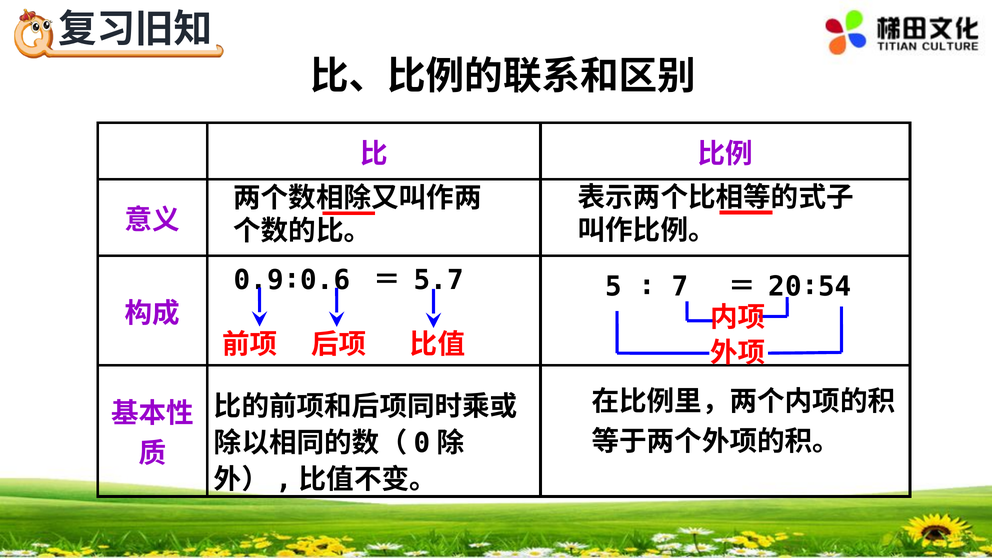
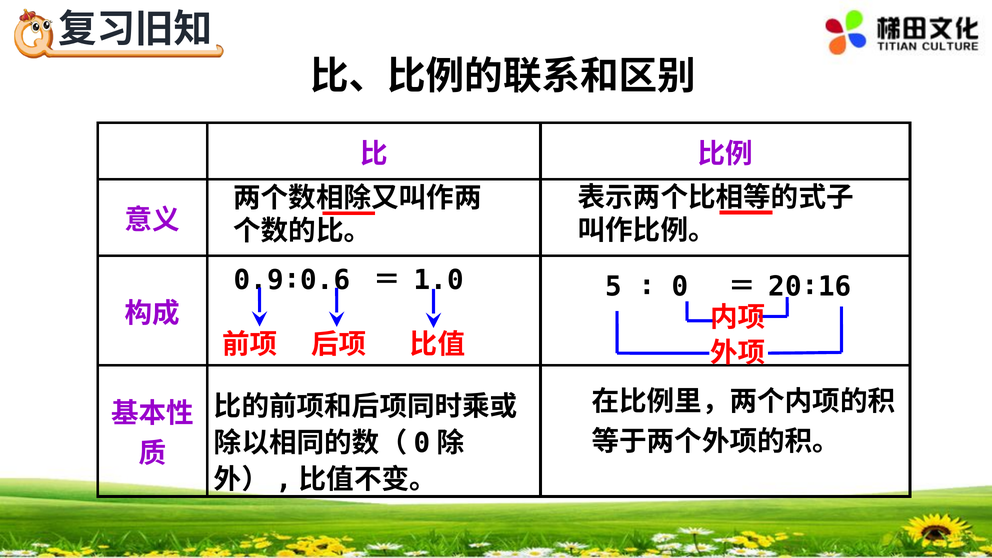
5.7: 5.7 -> 1.0
7: 7 -> 0
20∶54: 20∶54 -> 20∶16
